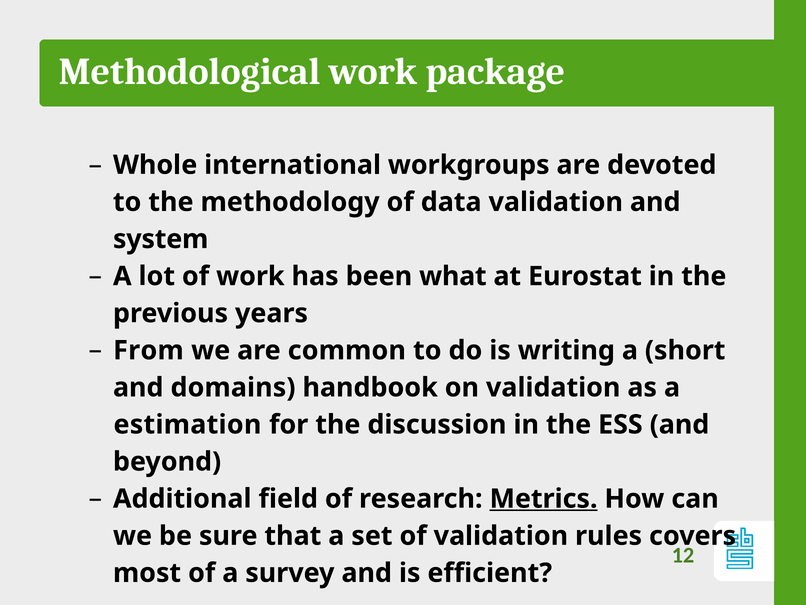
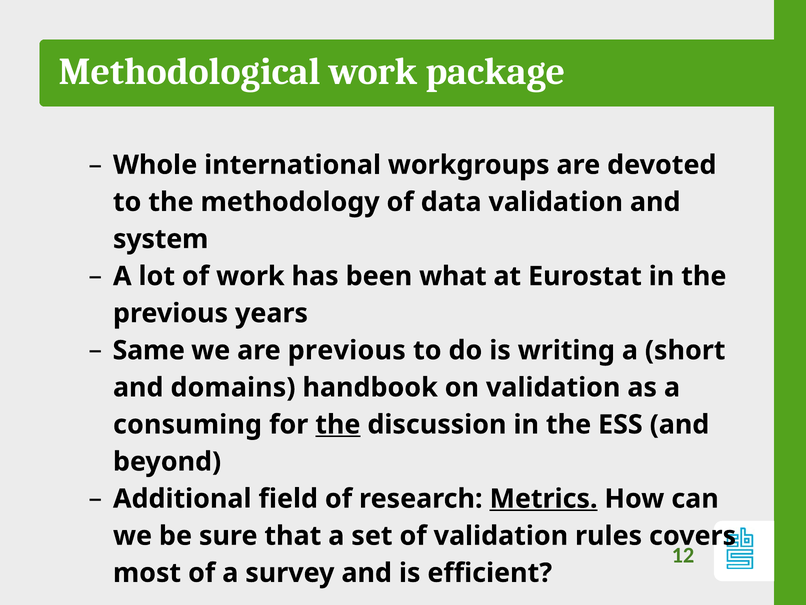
From: From -> Same
are common: common -> previous
estimation: estimation -> consuming
the at (338, 424) underline: none -> present
